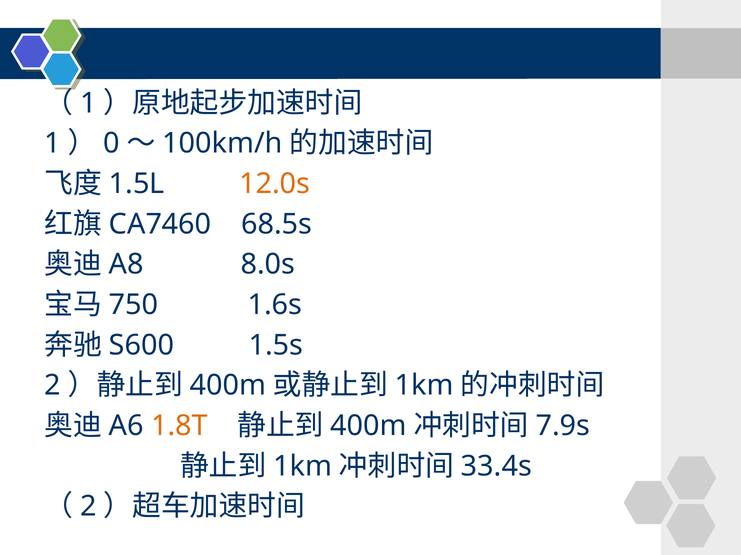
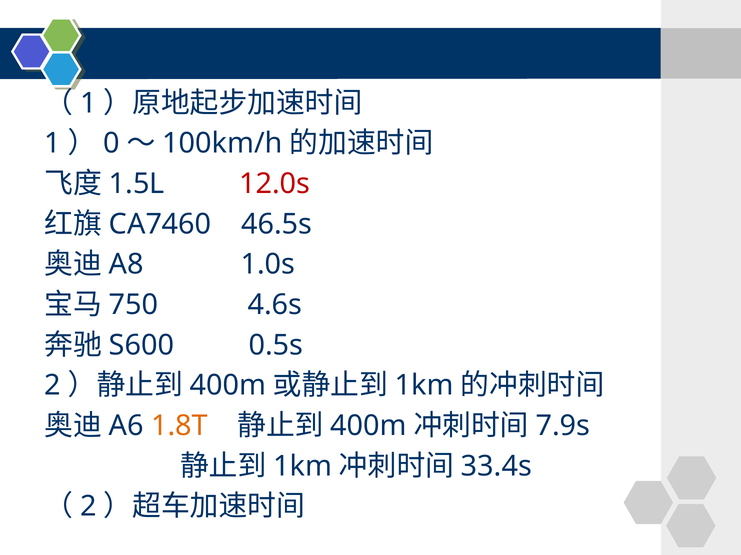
12.0s colour: orange -> red
68.5s: 68.5s -> 46.5s
8.0s: 8.0s -> 1.0s
1.6s: 1.6s -> 4.6s
1.5s: 1.5s -> 0.5s
